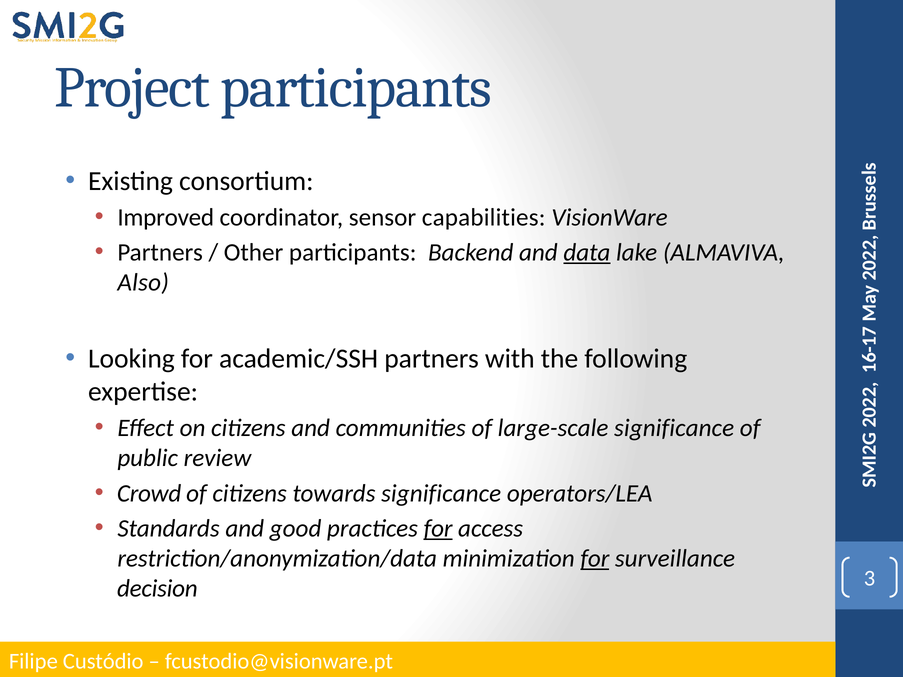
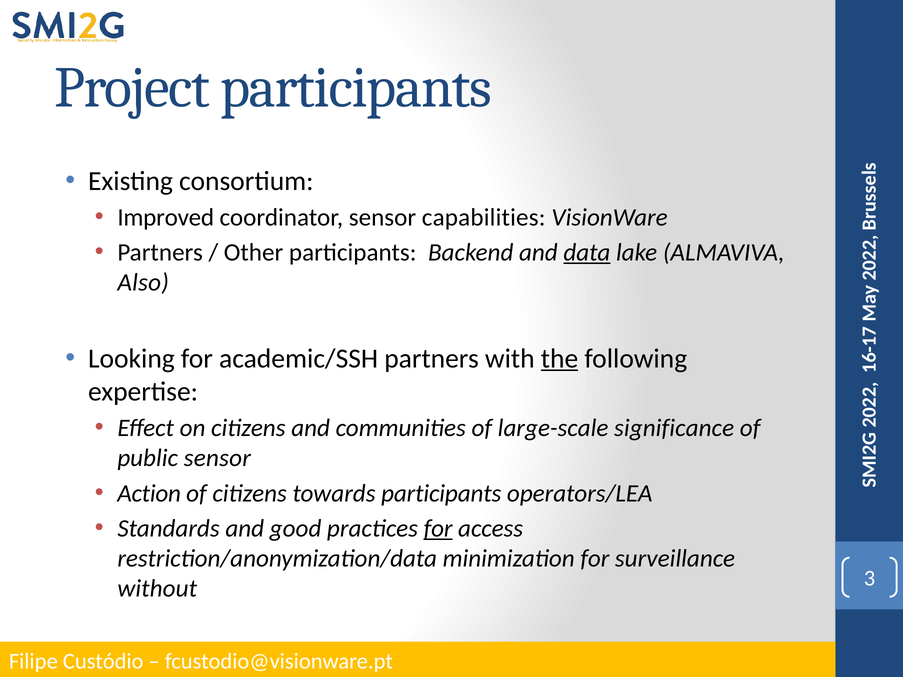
the underline: none -> present
public review: review -> sensor
Crowd: Crowd -> Action
towards significance: significance -> participants
for at (595, 559) underline: present -> none
decision: decision -> without
